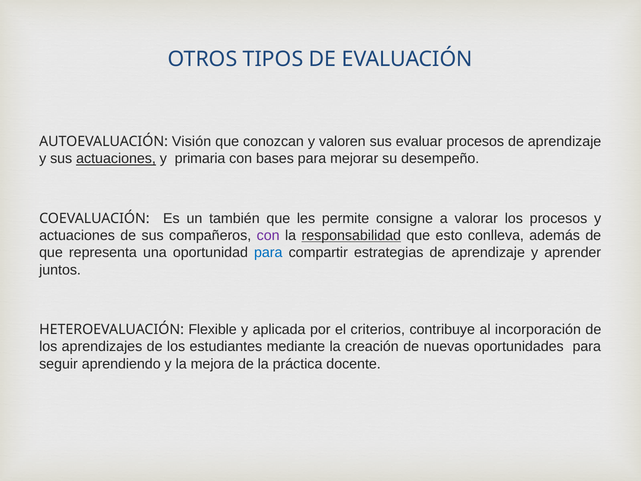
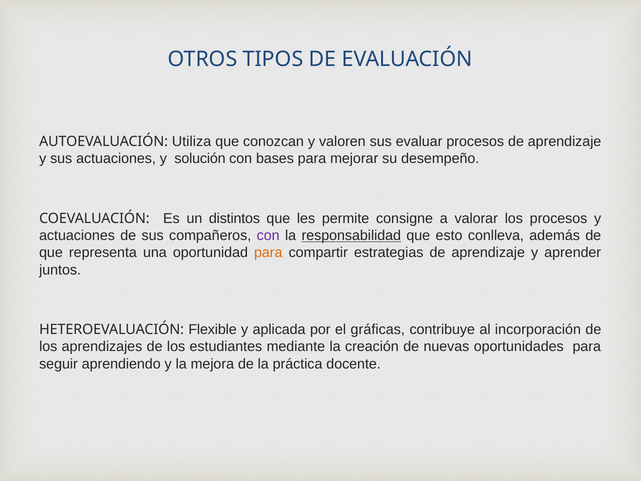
Visión: Visión -> Utiliza
actuaciones at (116, 159) underline: present -> none
primaria: primaria -> solución
también: también -> distintos
para at (268, 253) colour: blue -> orange
criterios: criterios -> gráficas
